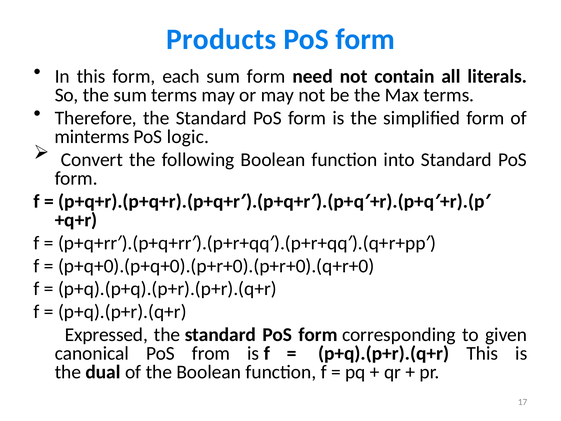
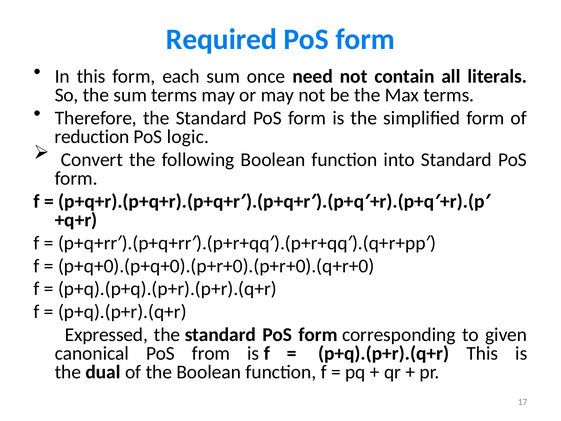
Products: Products -> Required
sum form: form -> once
minterms: minterms -> reduction
